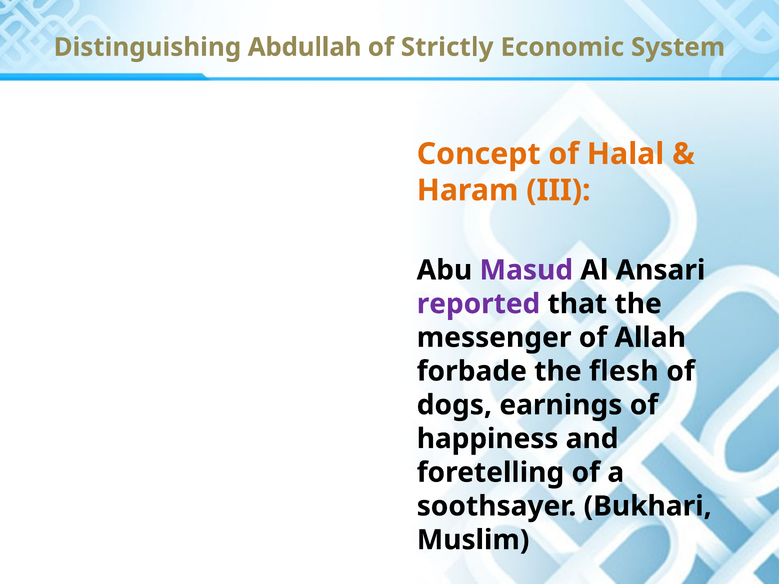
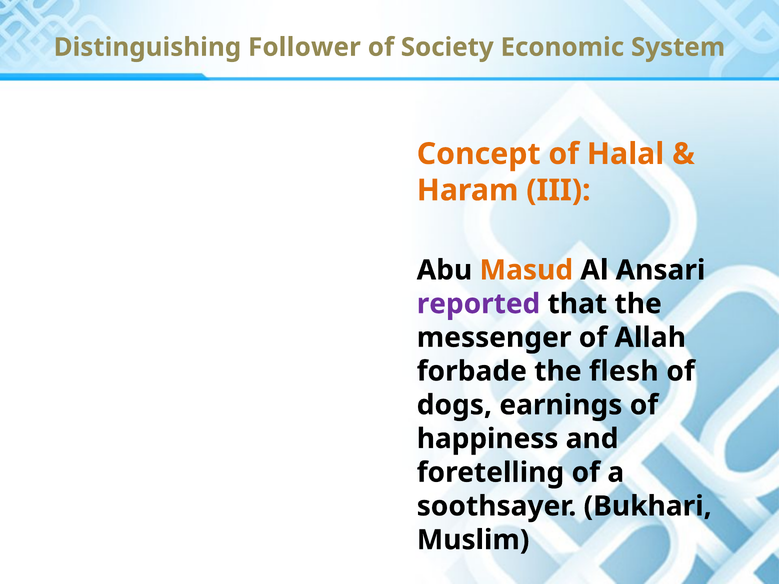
Abdullah: Abdullah -> Follower
Strictly: Strictly -> Society
Masud colour: purple -> orange
